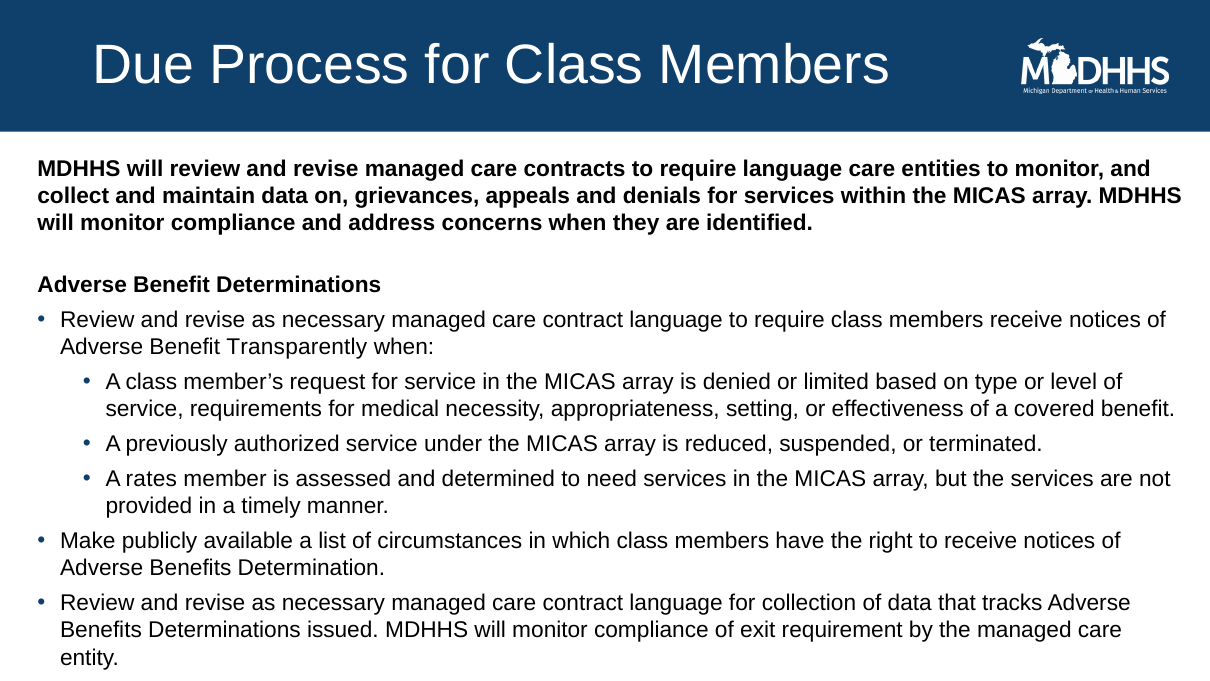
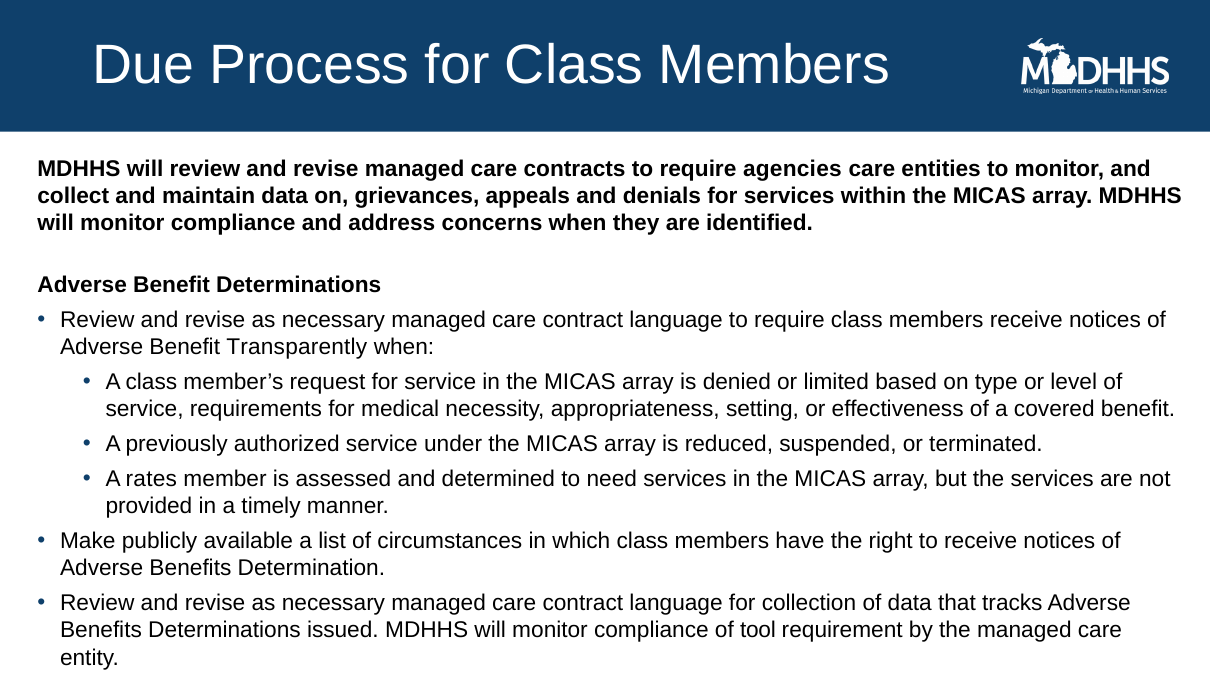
require language: language -> agencies
exit: exit -> tool
